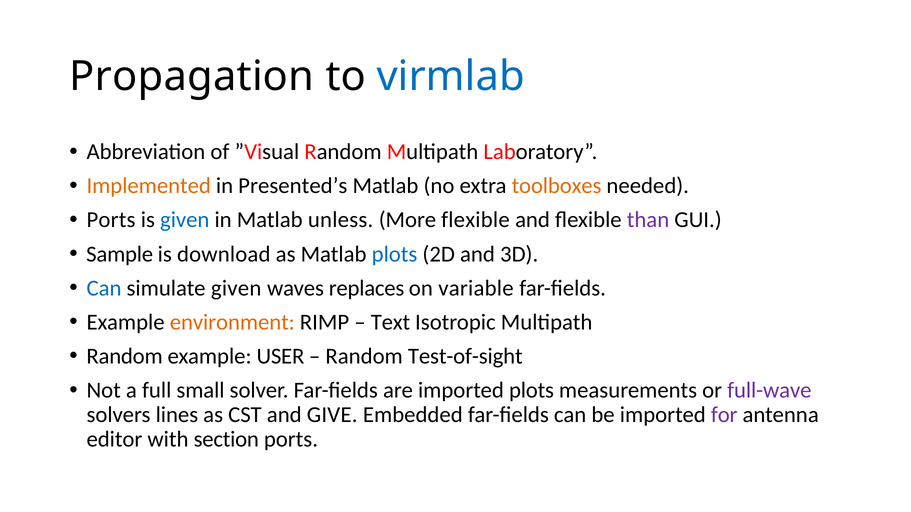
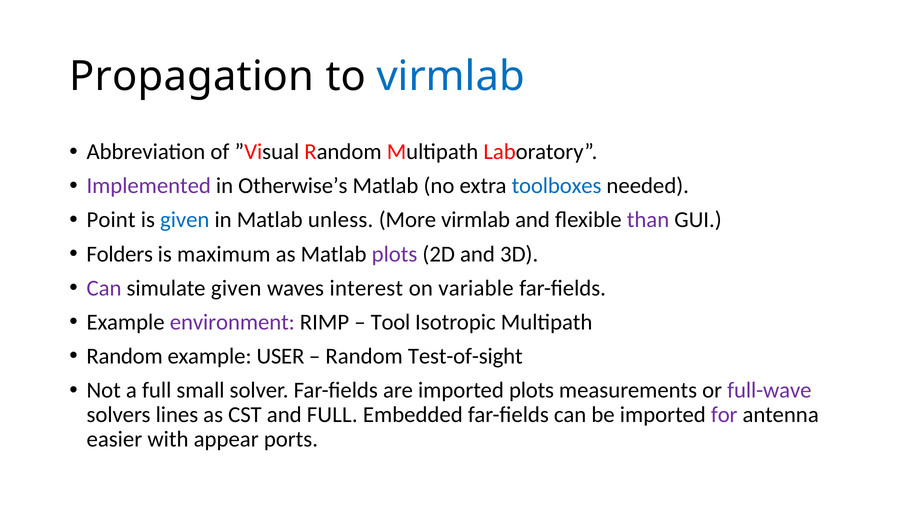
Implemented colour: orange -> purple
Presented’s: Presented’s -> Otherwise’s
toolboxes colour: orange -> blue
Ports at (111, 220): Ports -> Point
More flexible: flexible -> virmlab
Sample: Sample -> Folders
download: download -> maximum
plots at (395, 254) colour: blue -> purple
Can at (104, 288) colour: blue -> purple
replaces: replaces -> interest
environment colour: orange -> purple
Text: Text -> Tool
and GIVE: GIVE -> FULL
editor: editor -> easier
section: section -> appear
